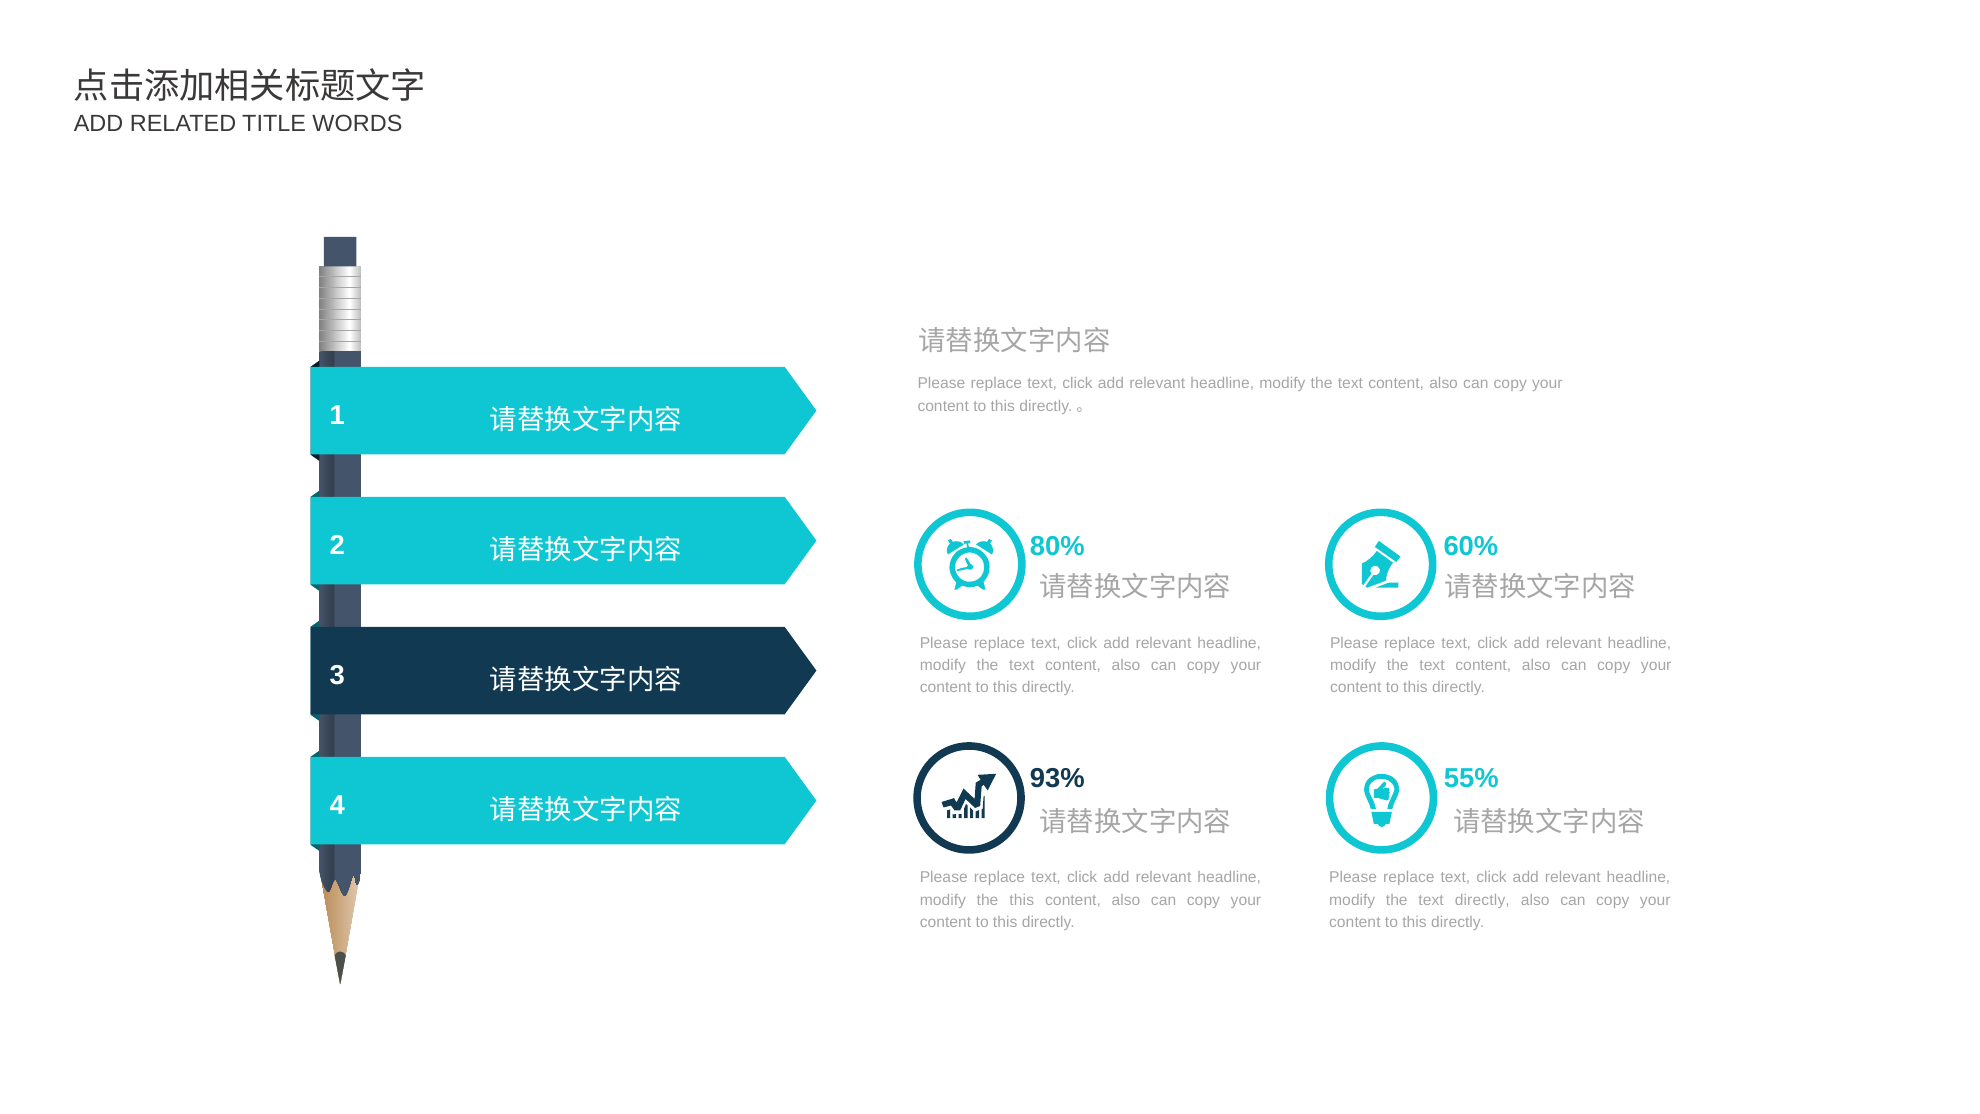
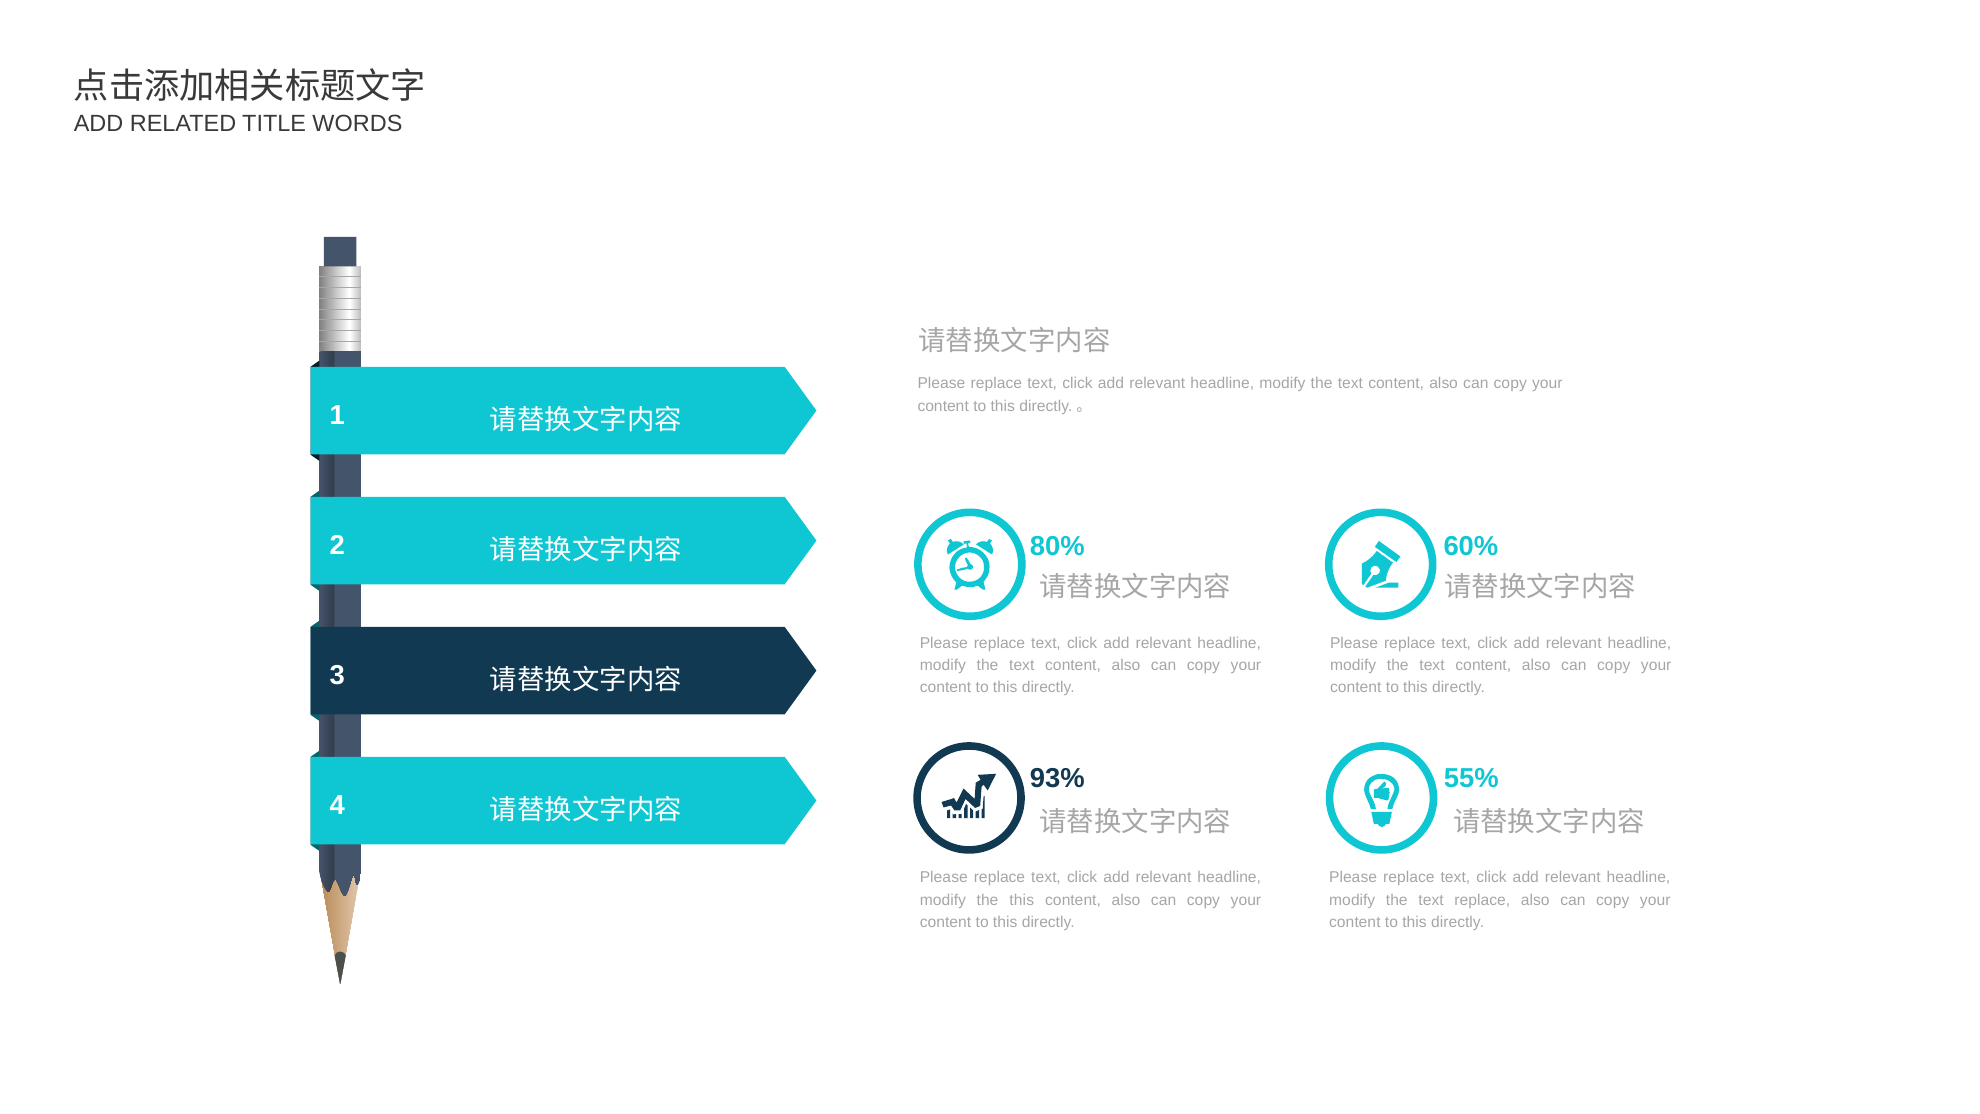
text directly: directly -> replace
